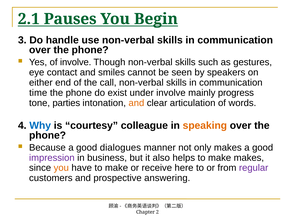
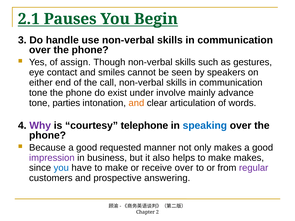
of involve: involve -> assign
time at (38, 93): time -> tone
progress: progress -> advance
Why colour: blue -> purple
colleague: colleague -> telephone
speaking colour: orange -> blue
dialogues: dialogues -> requested
you at (61, 168) colour: orange -> blue
receive here: here -> over
